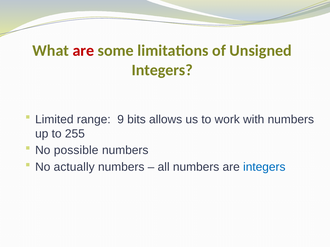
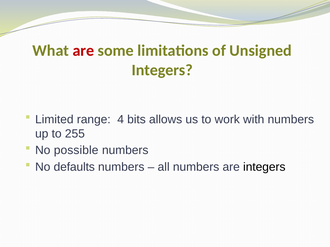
9: 9 -> 4
actually: actually -> defaults
integers at (264, 167) colour: blue -> black
